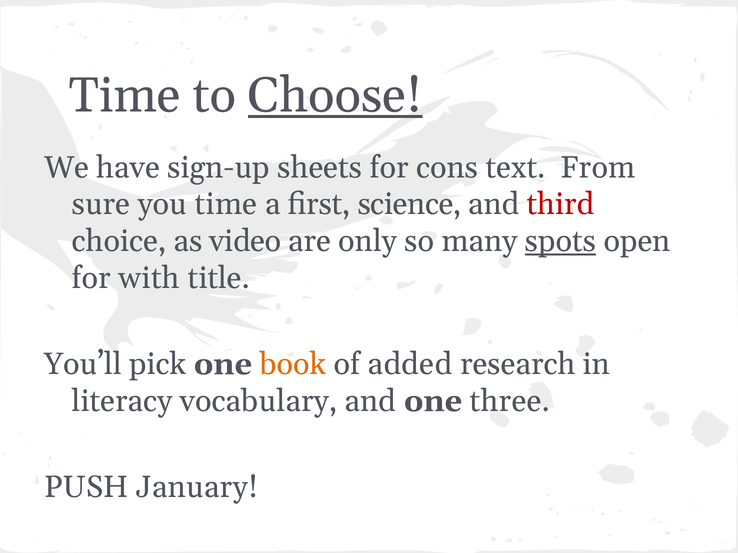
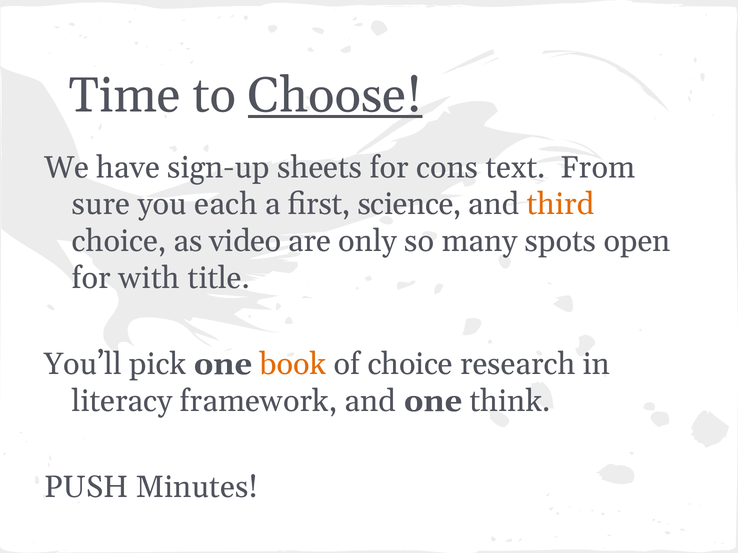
you time: time -> each
third colour: red -> orange
spots underline: present -> none
of added: added -> choice
vocabulary: vocabulary -> framework
three: three -> think
January: January -> Minutes
